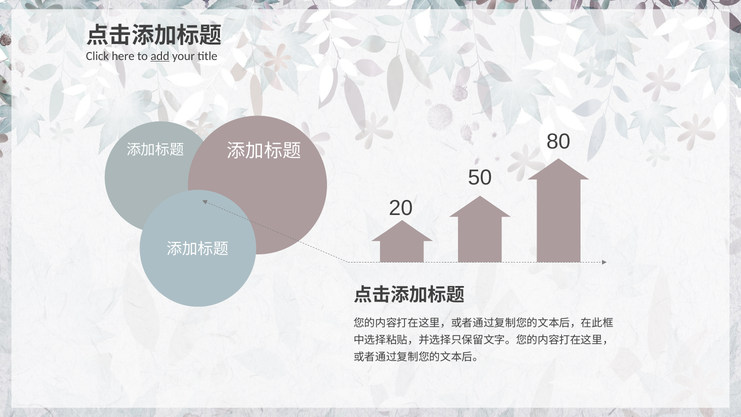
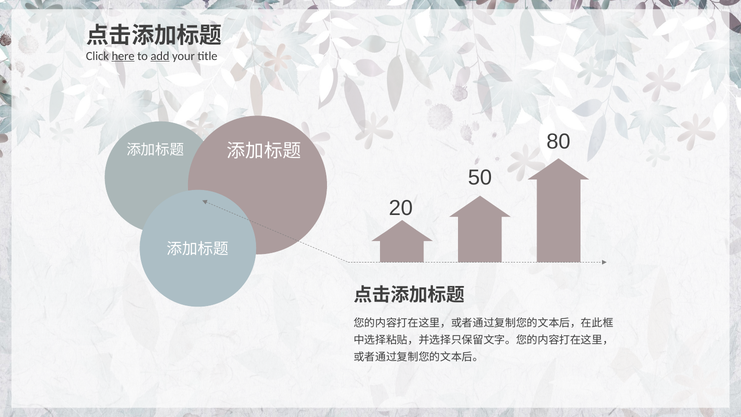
here underline: none -> present
